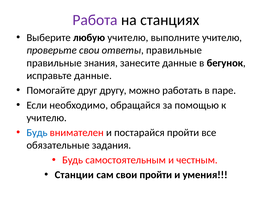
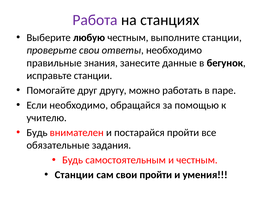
любую учителю: учителю -> честным
выполните учителю: учителю -> станции
ответы правильные: правильные -> необходимо
исправьте данные: данные -> станции
Будь at (37, 133) colour: blue -> black
